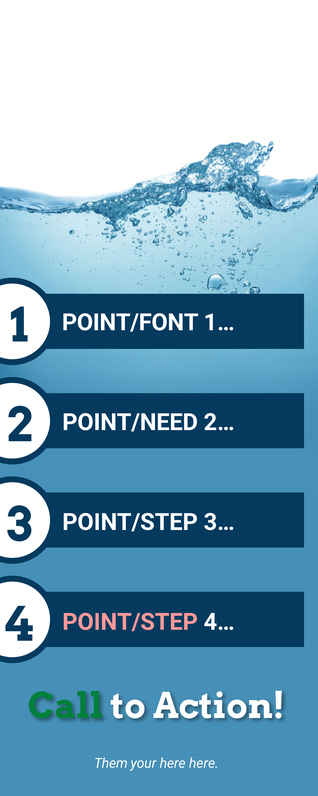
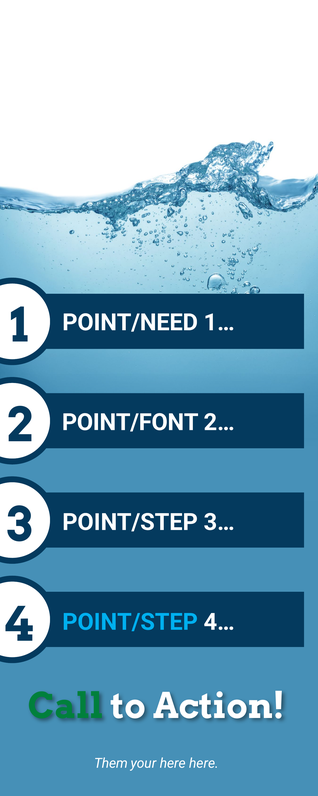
POINT/FONT: POINT/FONT -> POINT/NEED
POINT/NEED: POINT/NEED -> POINT/FONT
POINT/STEP at (130, 621) colour: pink -> light blue
